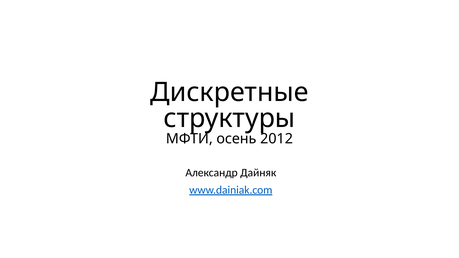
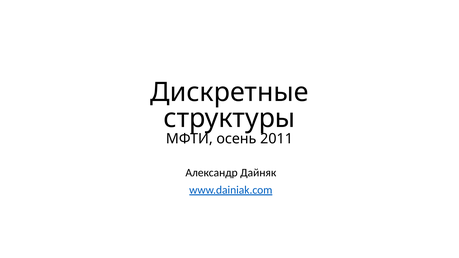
2012: 2012 -> 2011
